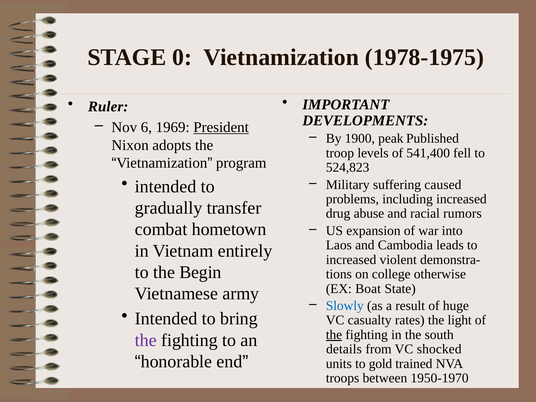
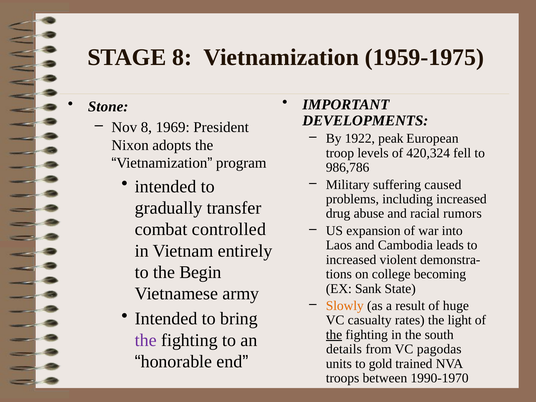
STAGE 0: 0 -> 8
1978-1975: 1978-1975 -> 1959-1975
Ruler: Ruler -> Stone
Nov 6: 6 -> 8
President underline: present -> none
1900: 1900 -> 1922
Published: Published -> European
541,400: 541,400 -> 420,324
524,823: 524,823 -> 986,786
hometown: hometown -> controlled
otherwise: otherwise -> becoming
Boat: Boat -> Sank
Slowly colour: blue -> orange
shocked: shocked -> pagodas
1950-1970: 1950-1970 -> 1990-1970
